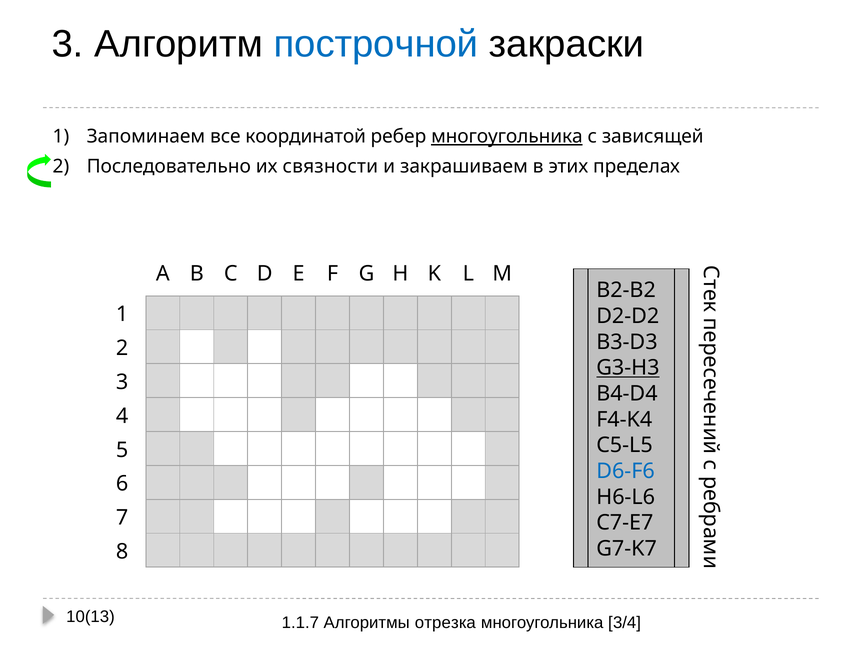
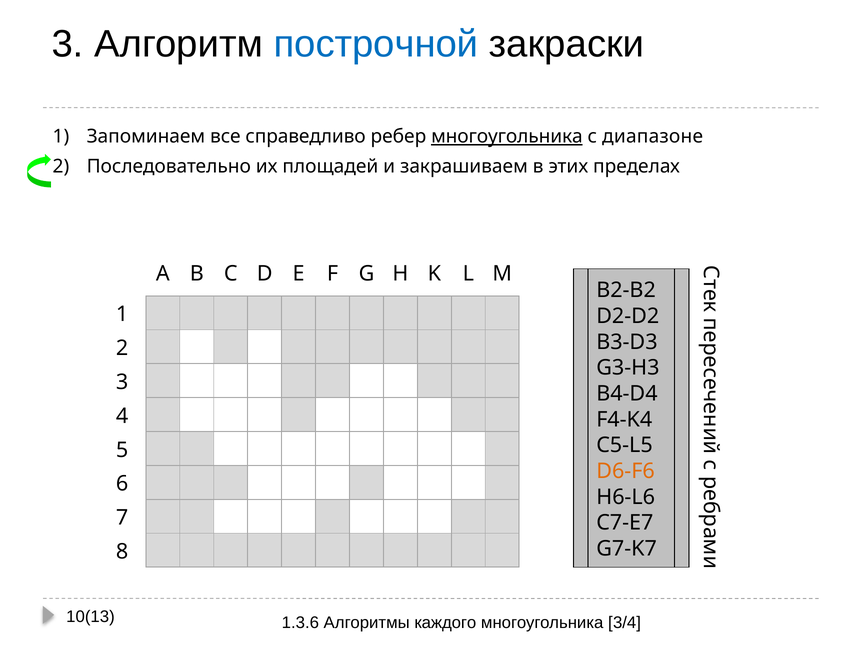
координатой: координатой -> справедливо
зависящей: зависящей -> диапазоне
связности: связности -> площадей
G3-H3 underline: present -> none
D6-F6 colour: blue -> orange
1.1.7: 1.1.7 -> 1.3.6
отрезка: отрезка -> каждого
